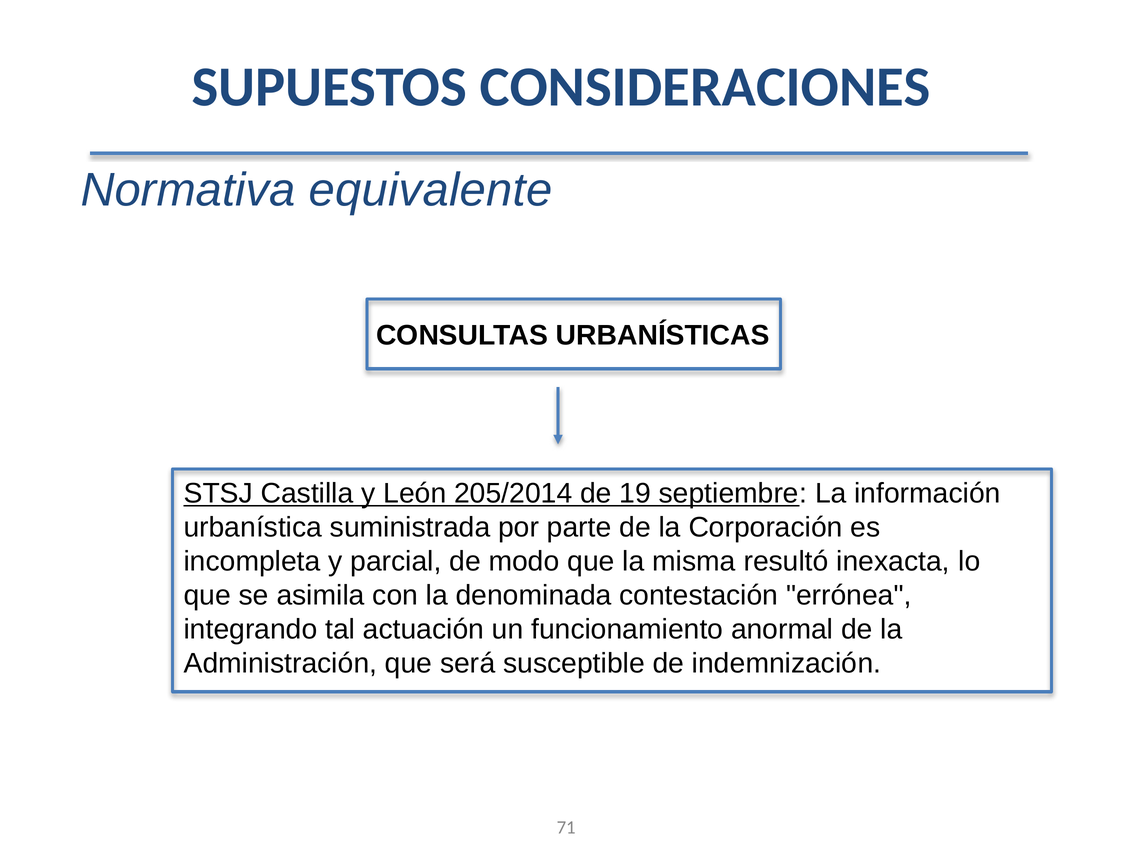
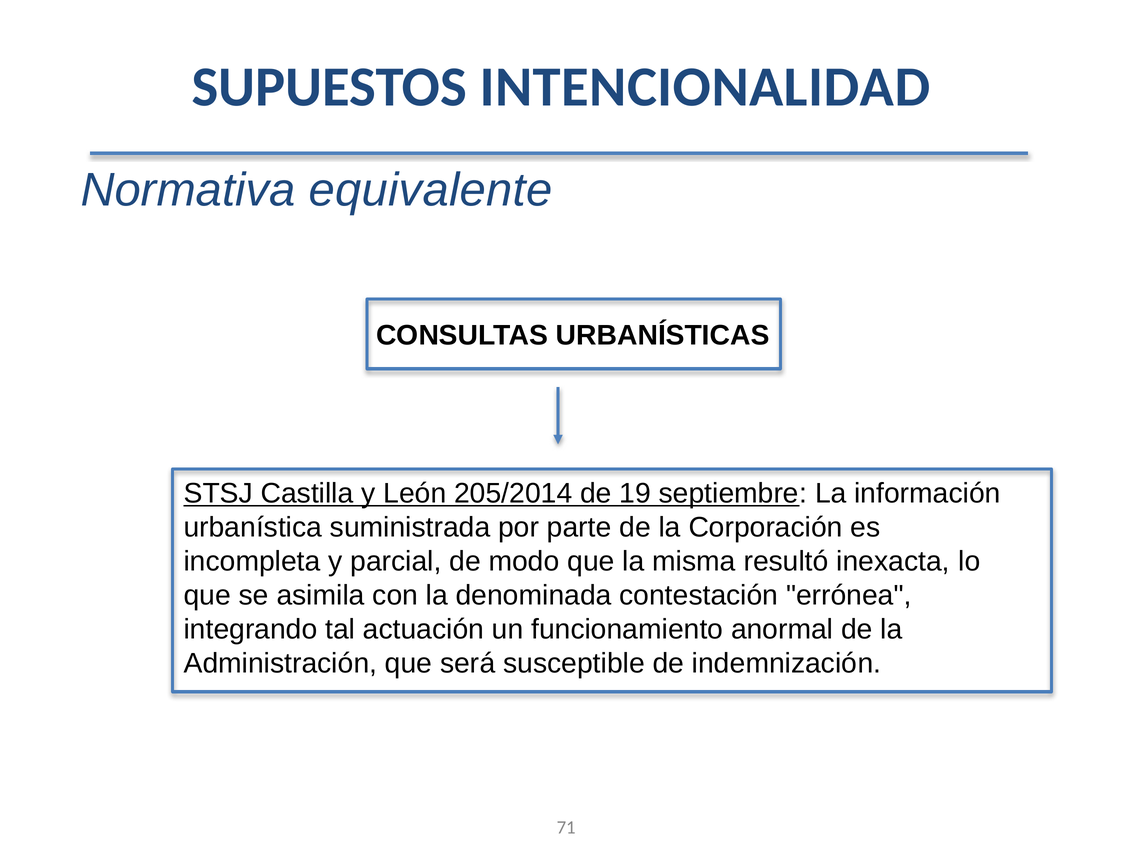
CONSIDERACIONES: CONSIDERACIONES -> INTENCIONALIDAD
